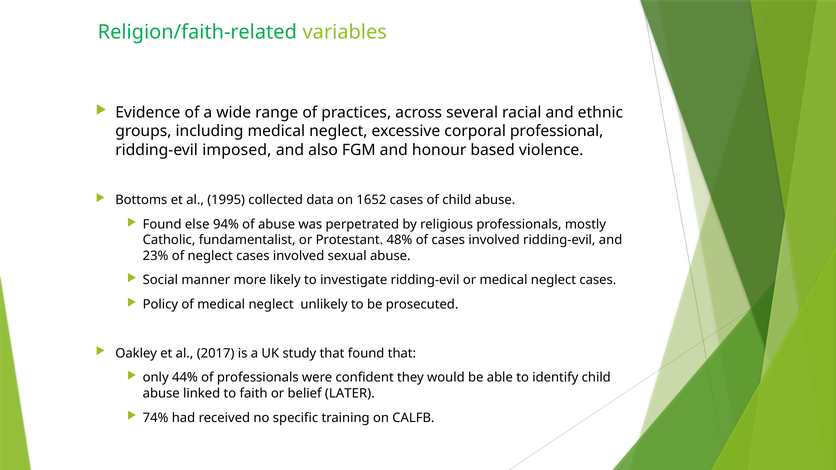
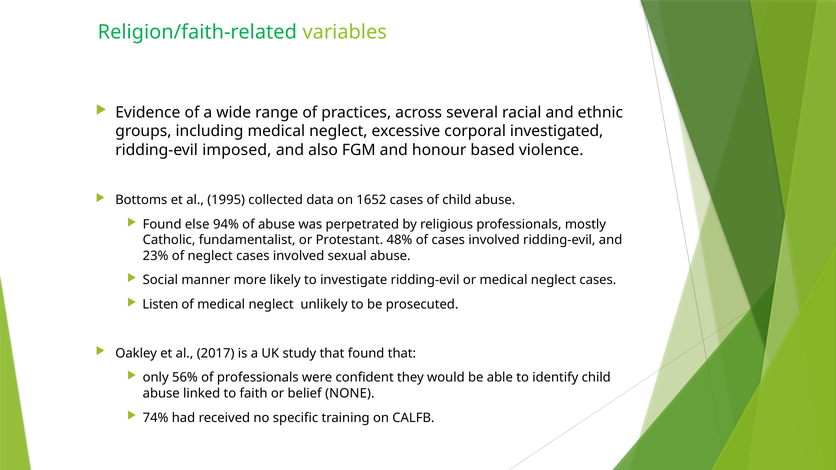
professional: professional -> investigated
Policy: Policy -> Listen
44%: 44% -> 56%
LATER: LATER -> NONE
